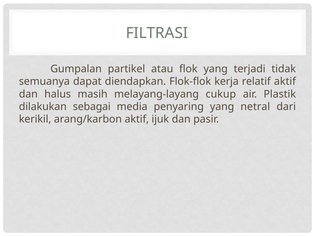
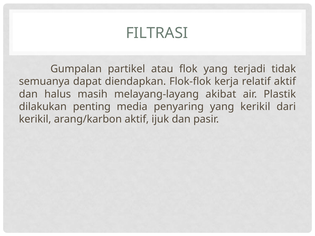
cukup: cukup -> akibat
sebagai: sebagai -> penting
yang netral: netral -> kerikil
